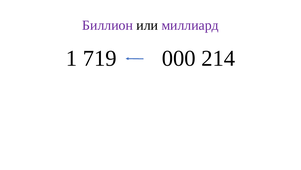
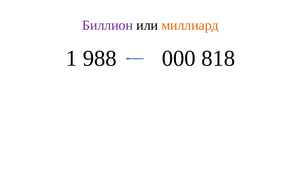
миллиард colour: purple -> orange
719: 719 -> 988
214: 214 -> 818
